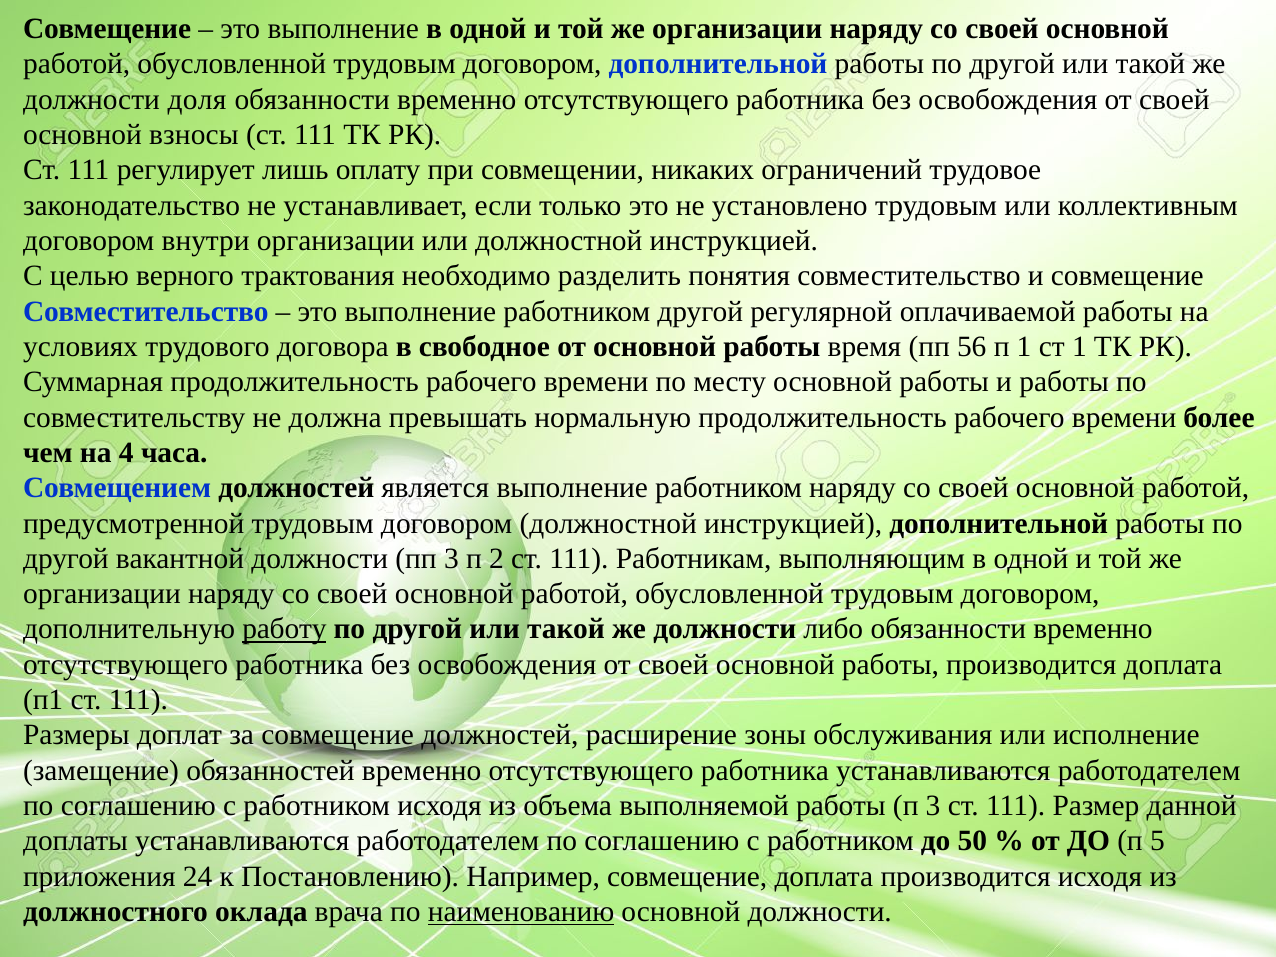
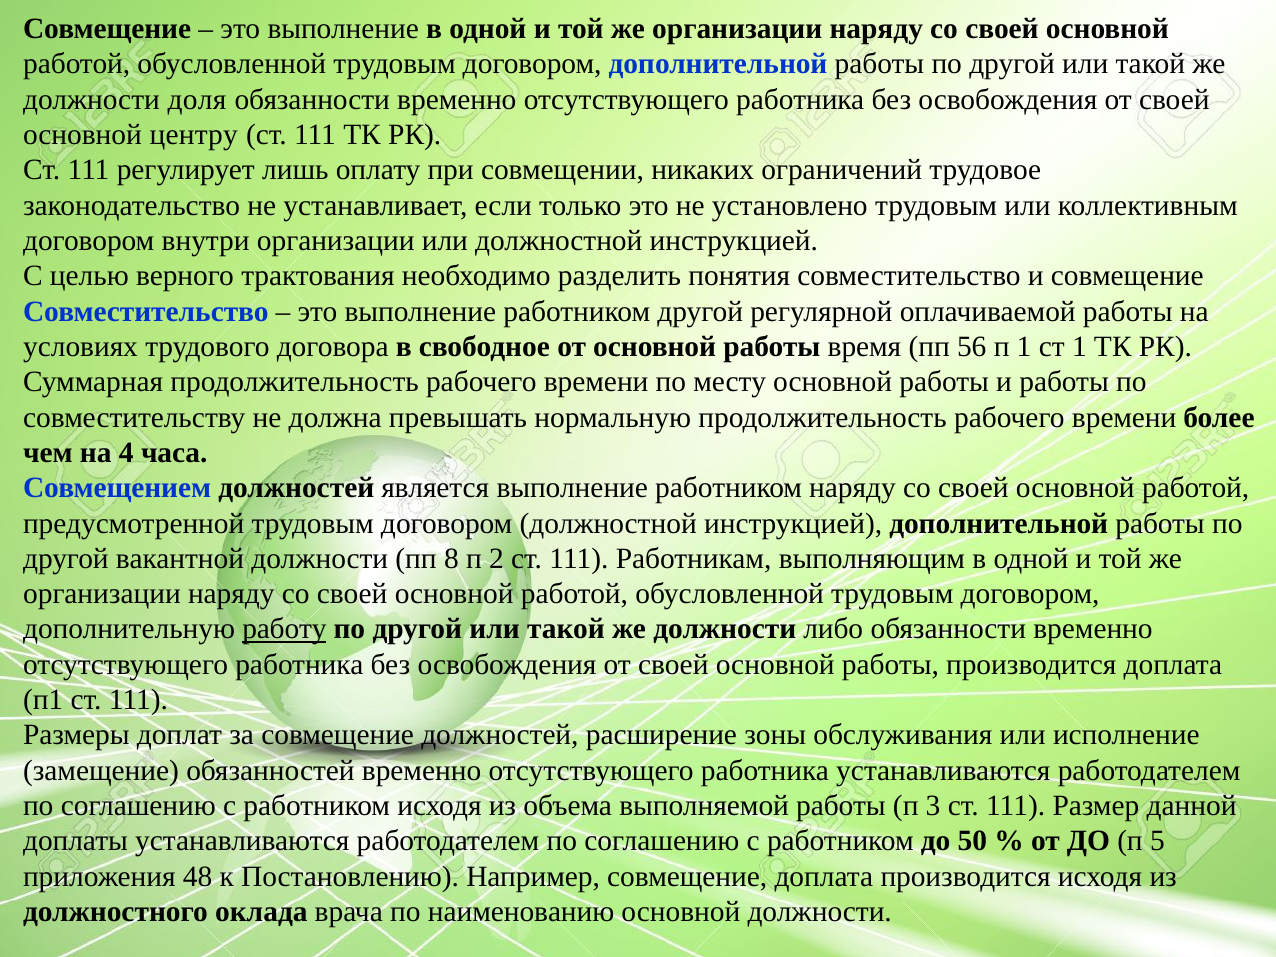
взносы: взносы -> центру
пп 3: 3 -> 8
24: 24 -> 48
наименованию underline: present -> none
